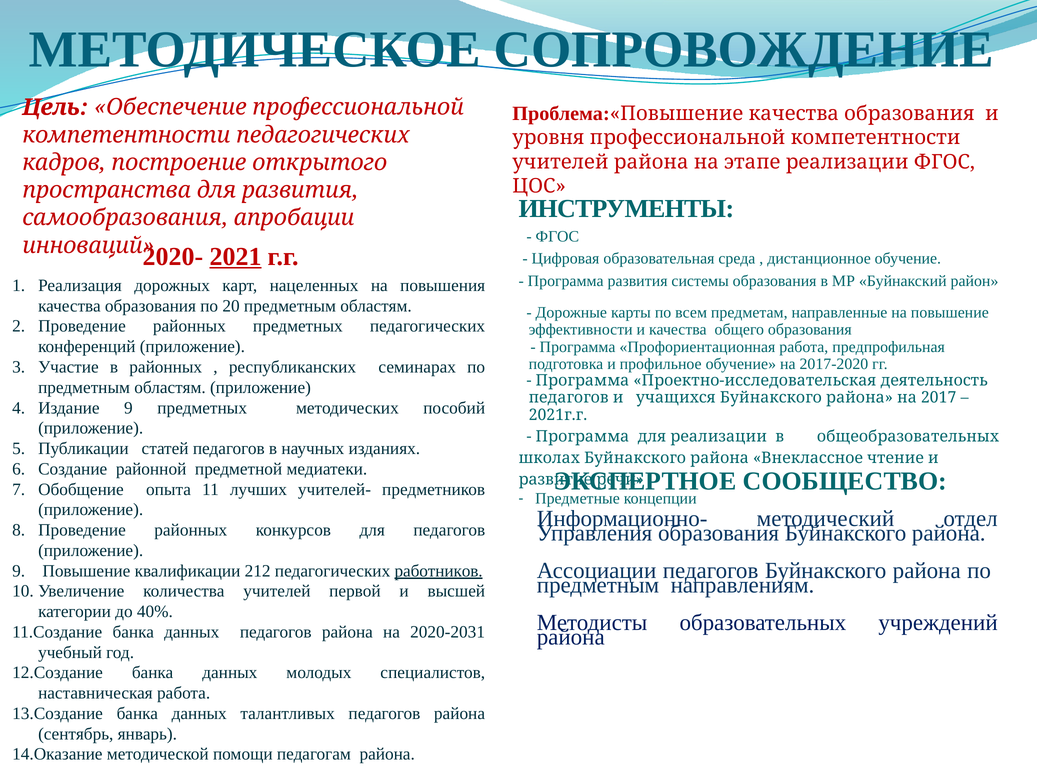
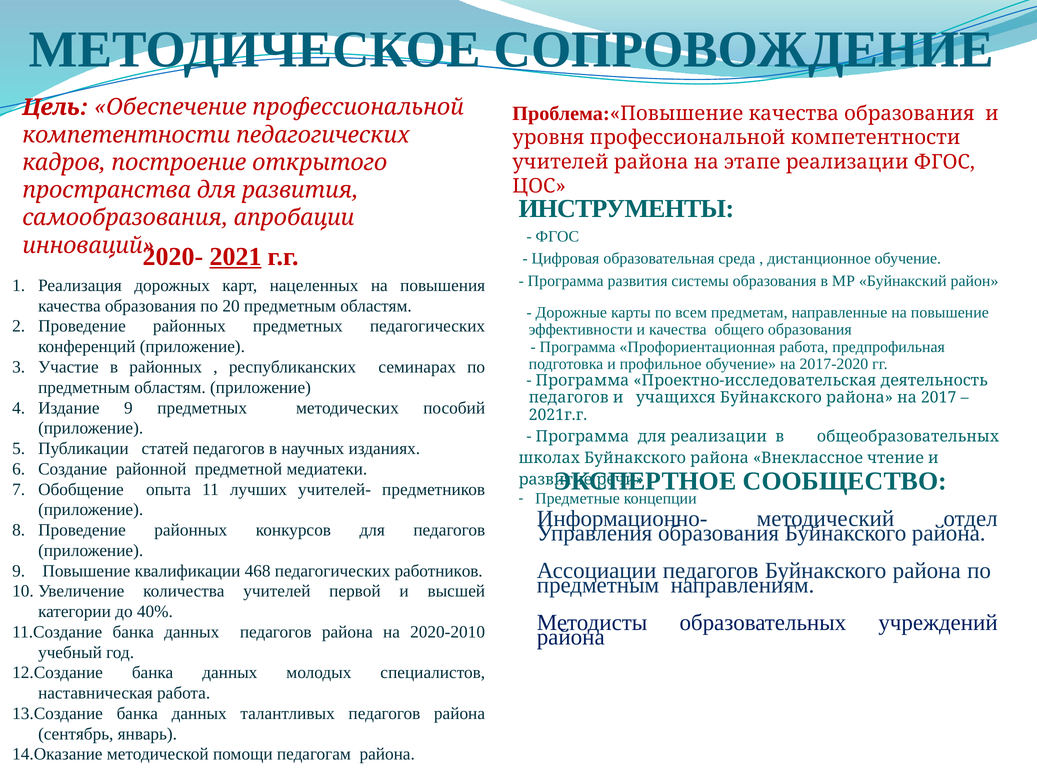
212: 212 -> 468
работников underline: present -> none
2020-2031: 2020-2031 -> 2020-2010
